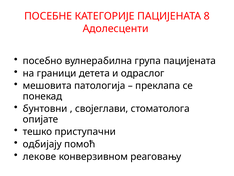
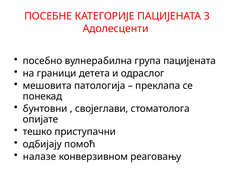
8: 8 -> 3
лекове: лекове -> налазе
